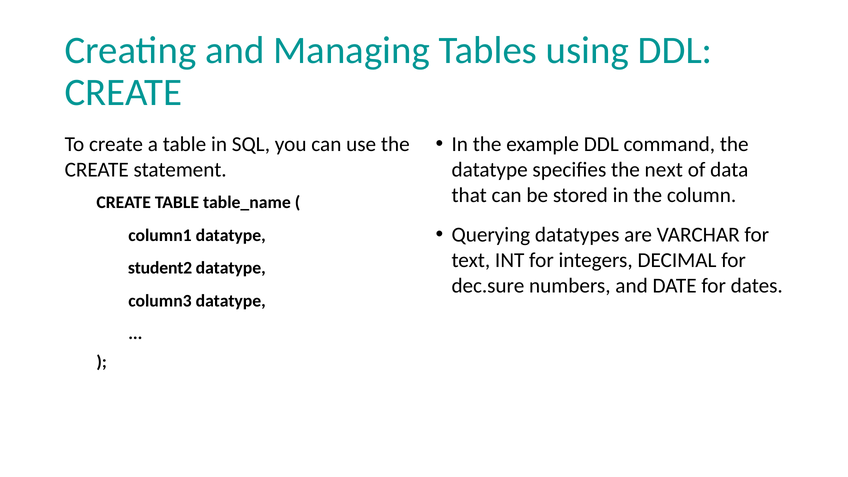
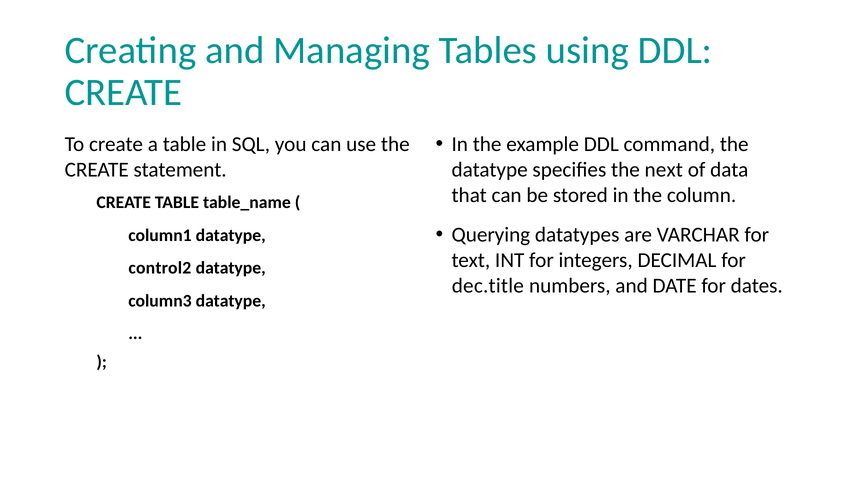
student2: student2 -> control2
dec.sure: dec.sure -> dec.title
